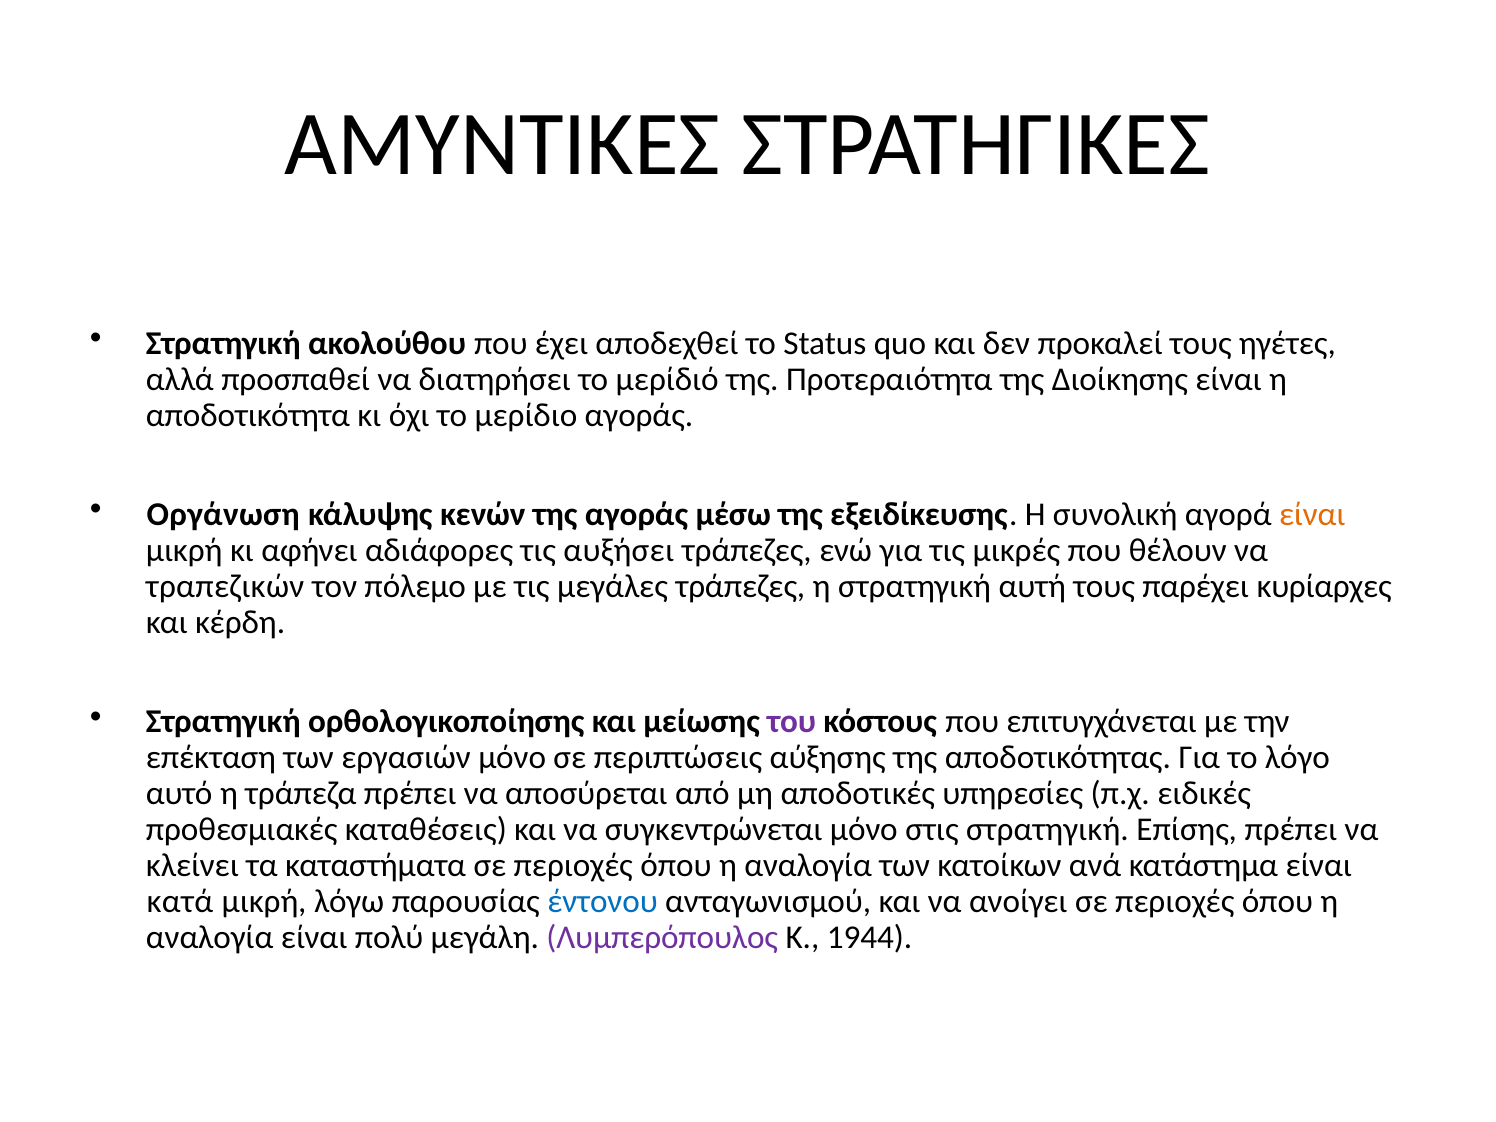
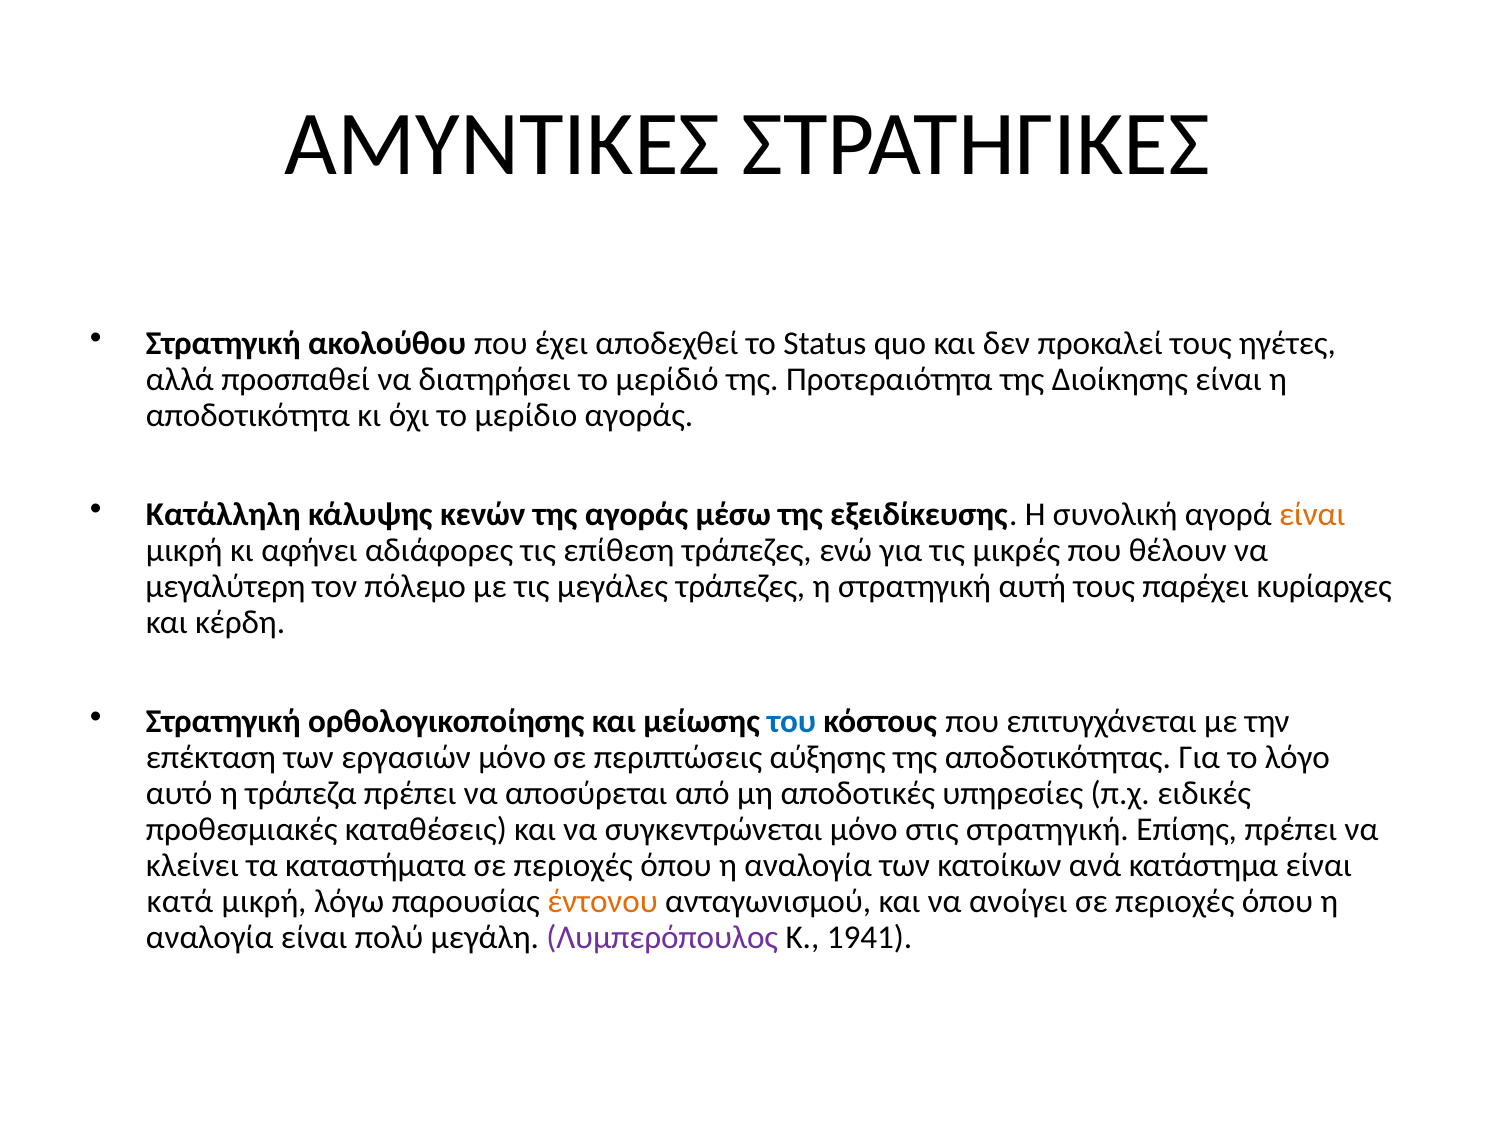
Οργάνωση: Οργάνωση -> Κατάλληλη
αυξήσει: αυξήσει -> επίθεση
τραπεζικών: τραπεζικών -> μεγαλύτερη
του colour: purple -> blue
έντονου colour: blue -> orange
1944: 1944 -> 1941
